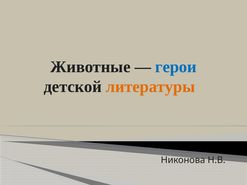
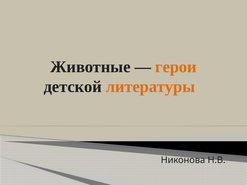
герои colour: blue -> orange
